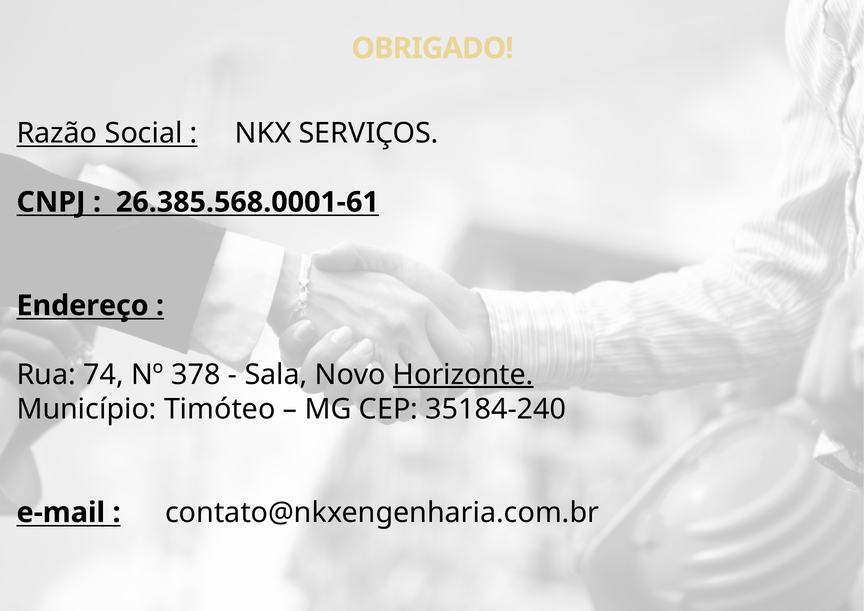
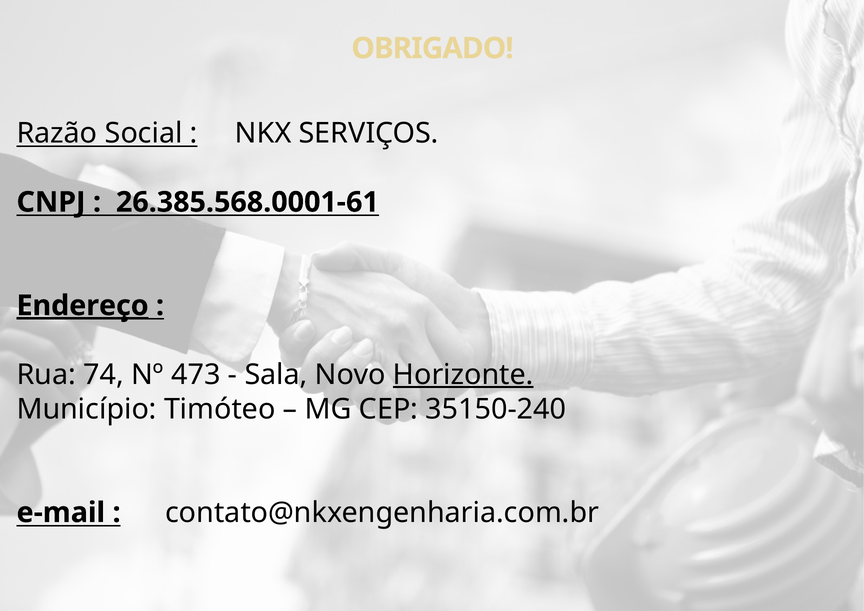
Endereço underline: none -> present
378: 378 -> 473
35184-240: 35184-240 -> 35150-240
